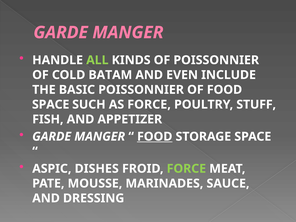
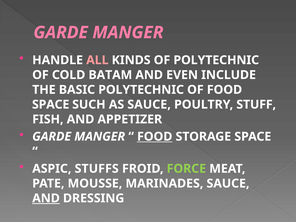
ALL colour: light green -> pink
OF POISSONNIER: POISSONNIER -> POLYTECHNIC
BASIC POISSONNIER: POISSONNIER -> POLYTECHNIC
AS FORCE: FORCE -> SAUCE
DISHES: DISHES -> STUFFS
AND at (46, 198) underline: none -> present
